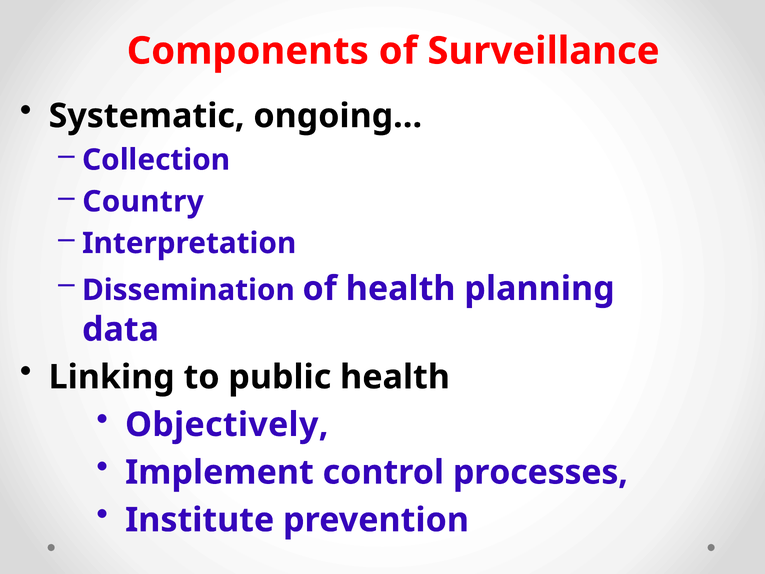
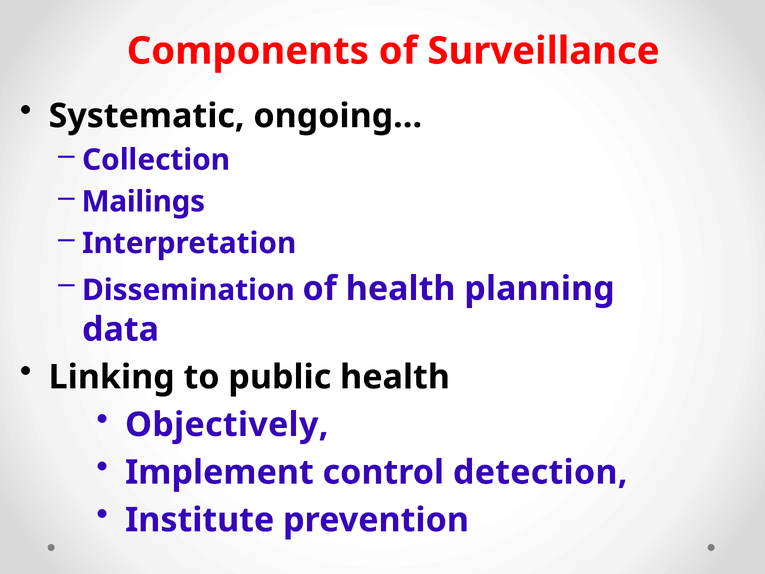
Country: Country -> Mailings
processes: processes -> detection
